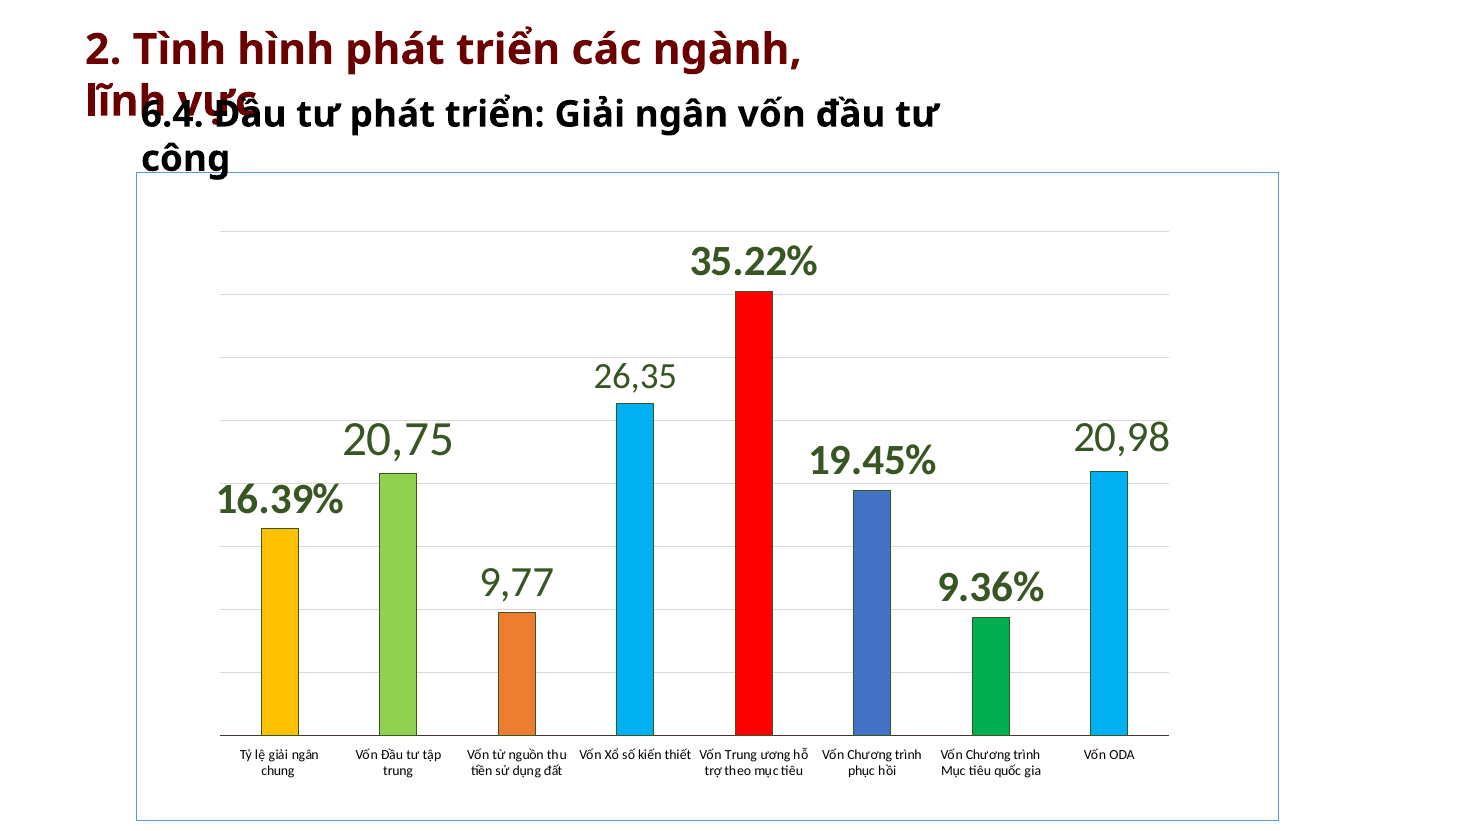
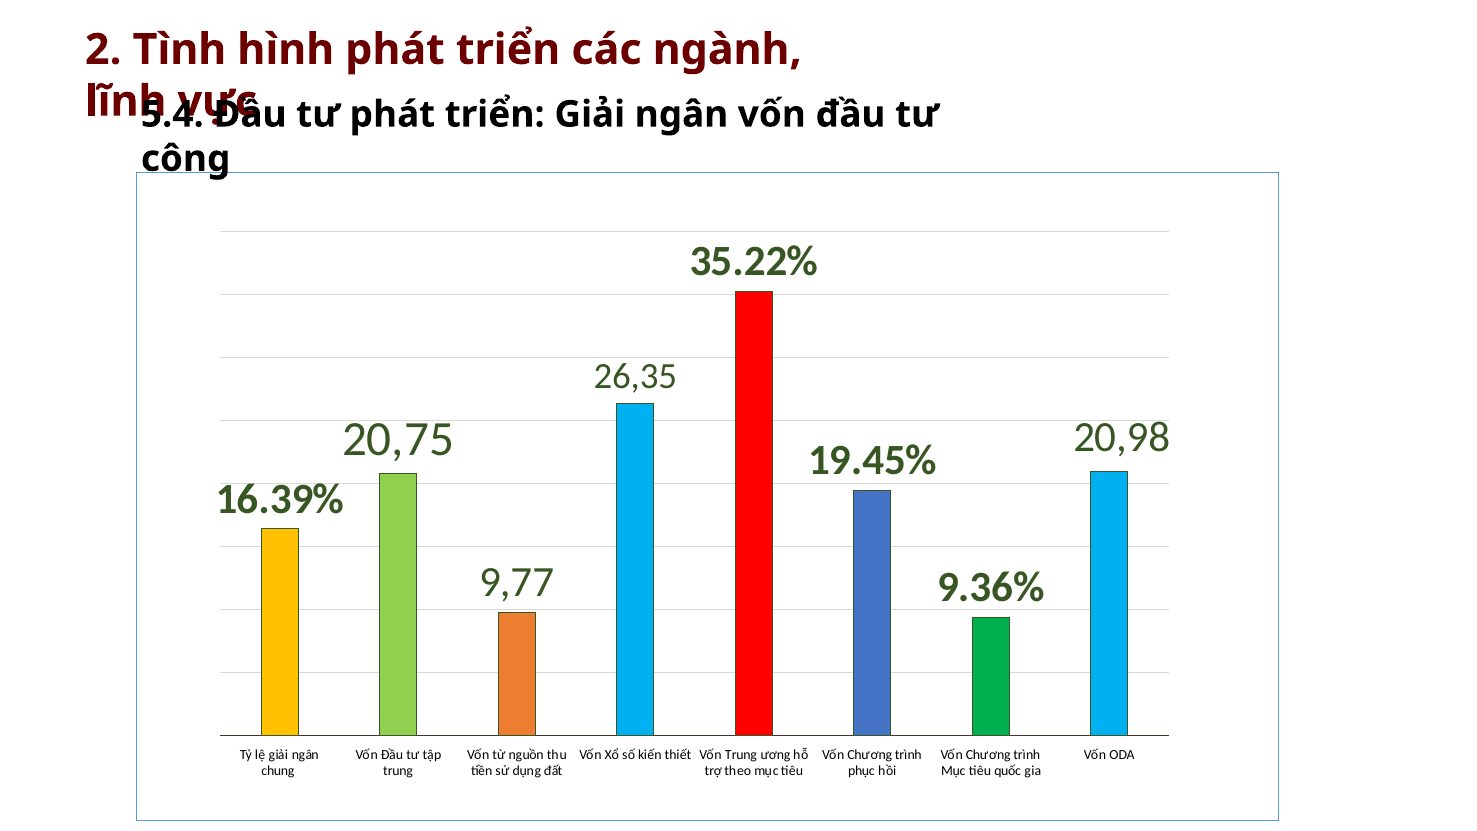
6.4: 6.4 -> 5.4
